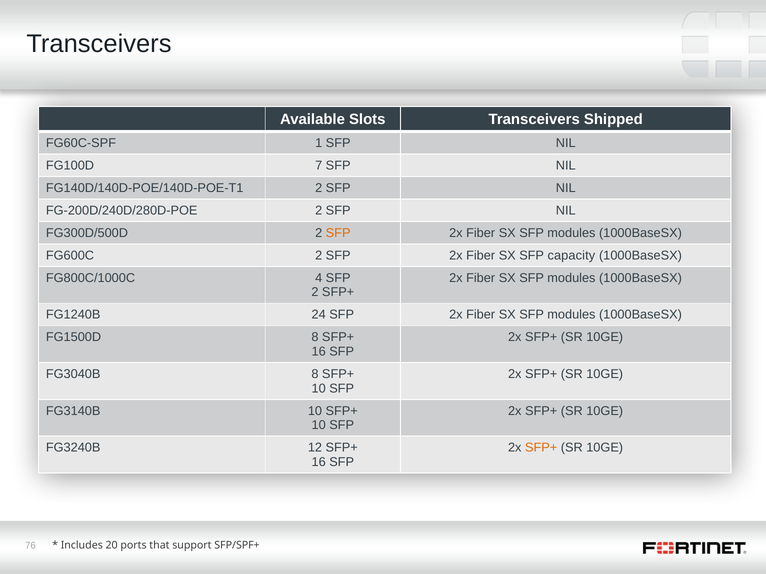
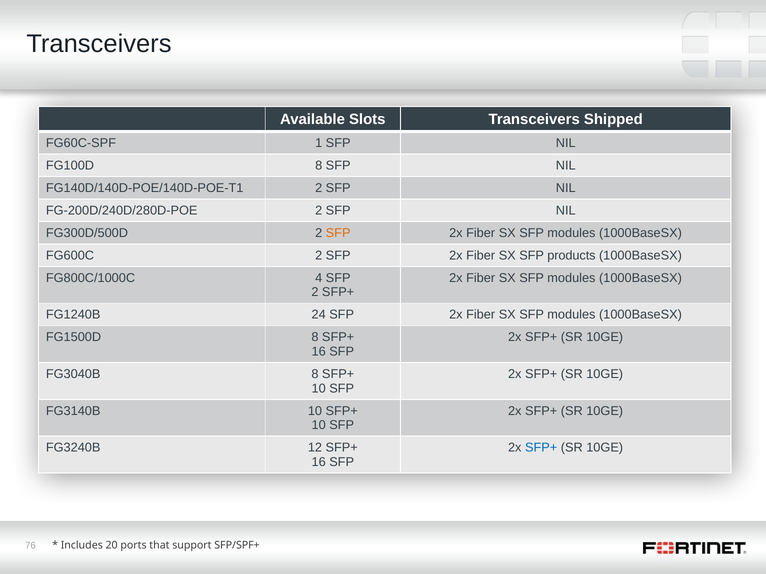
FG100D 7: 7 -> 8
capacity: capacity -> products
SFP+ at (541, 448) colour: orange -> blue
